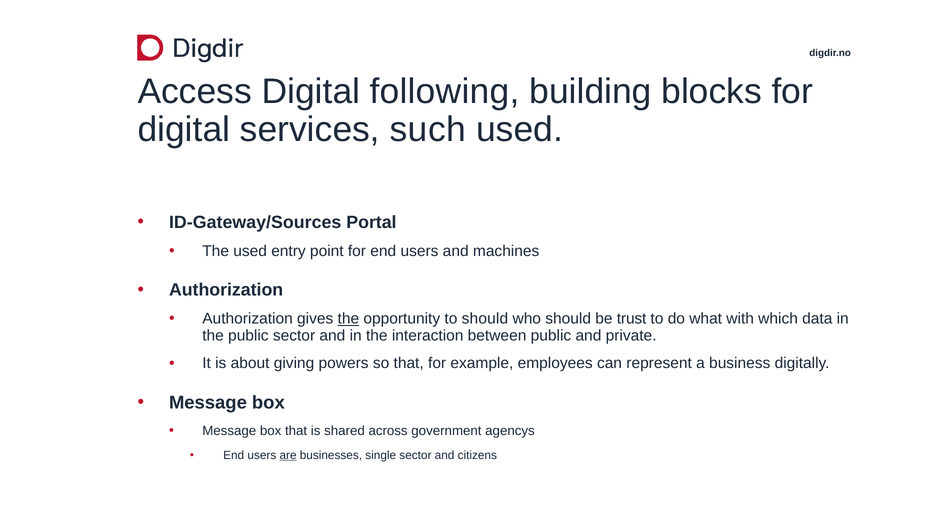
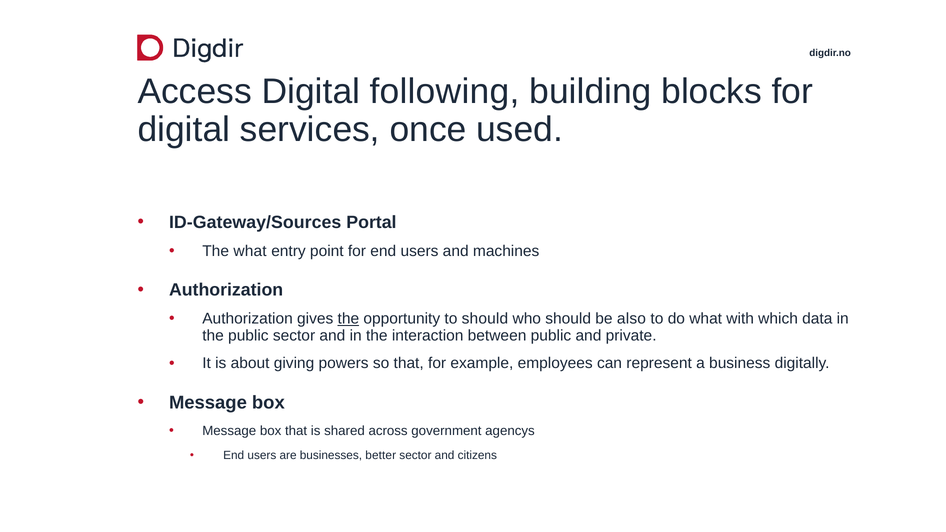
such: such -> once
The used: used -> what
trust: trust -> also
are underline: present -> none
single: single -> better
